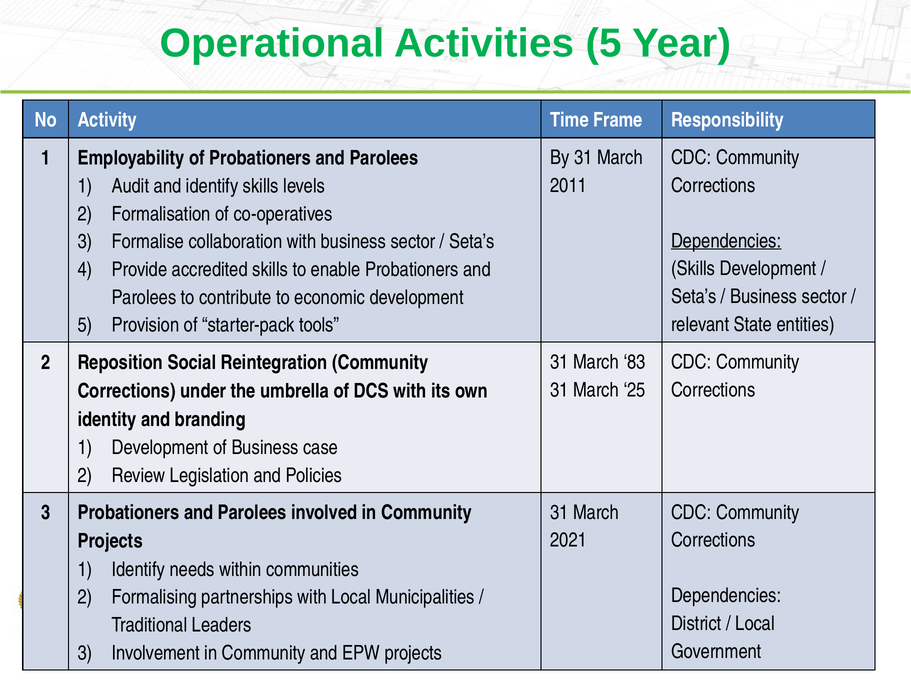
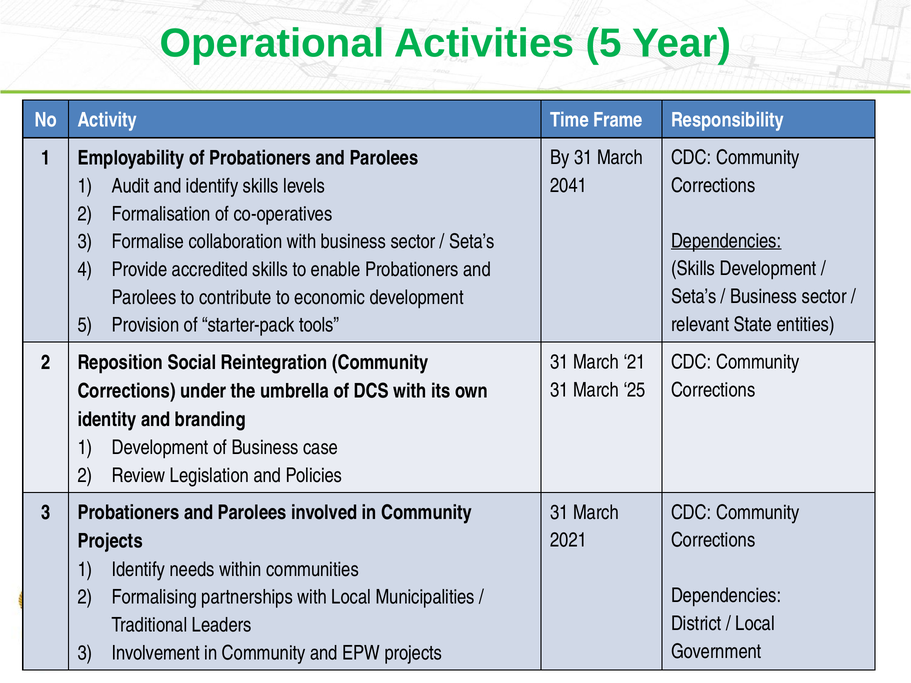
2011: 2011 -> 2041
83: 83 -> 21
